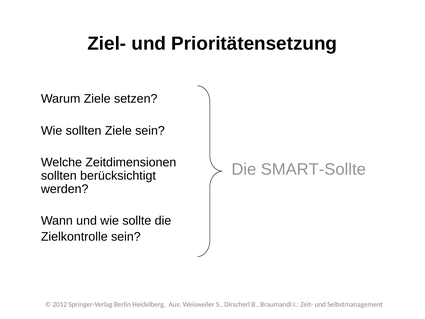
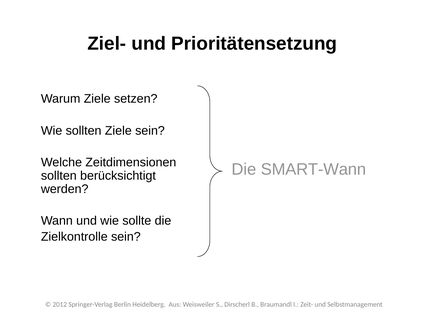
SMART-Sollte: SMART-Sollte -> SMART-Wann
